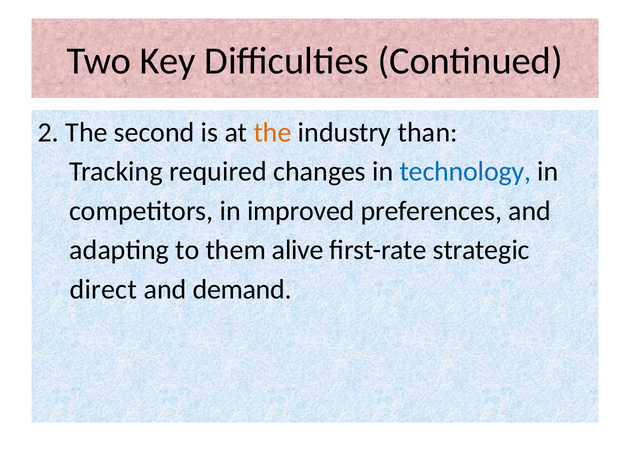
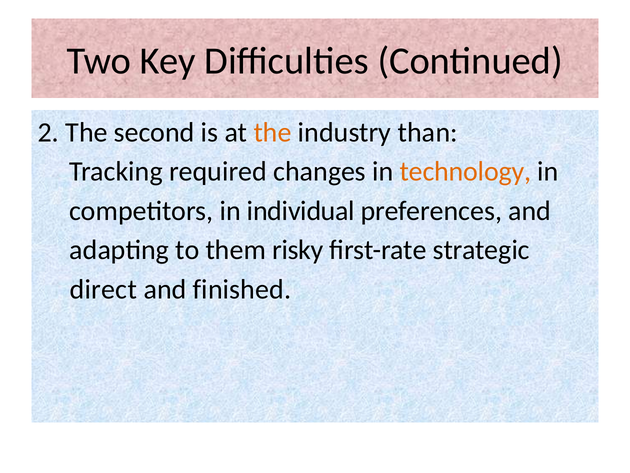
technology colour: blue -> orange
improved: improved -> individual
alive: alive -> risky
demand: demand -> finished
